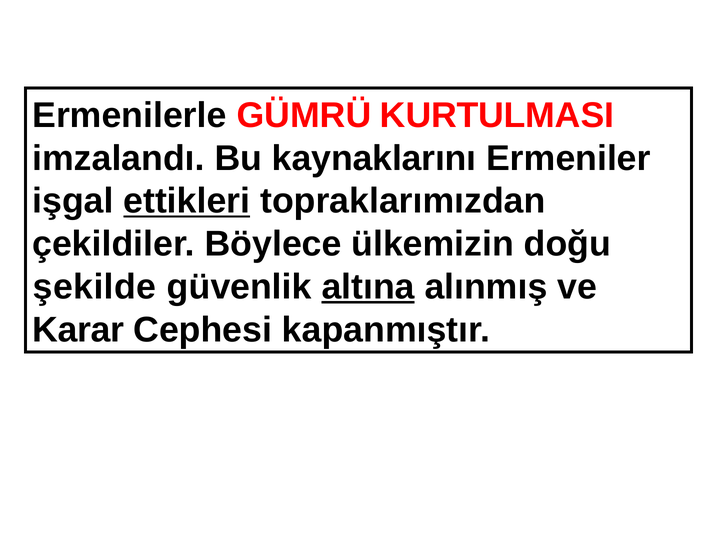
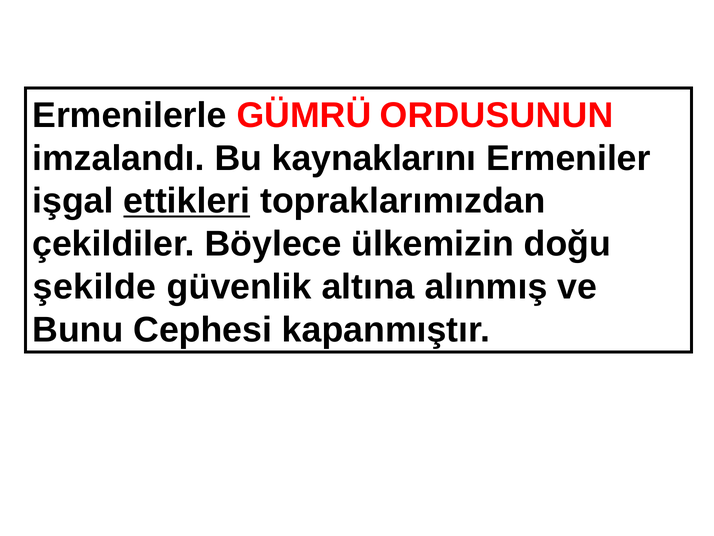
KURTULMASI: KURTULMASI -> ORDUSUNUN
altına underline: present -> none
Karar: Karar -> Bunu
